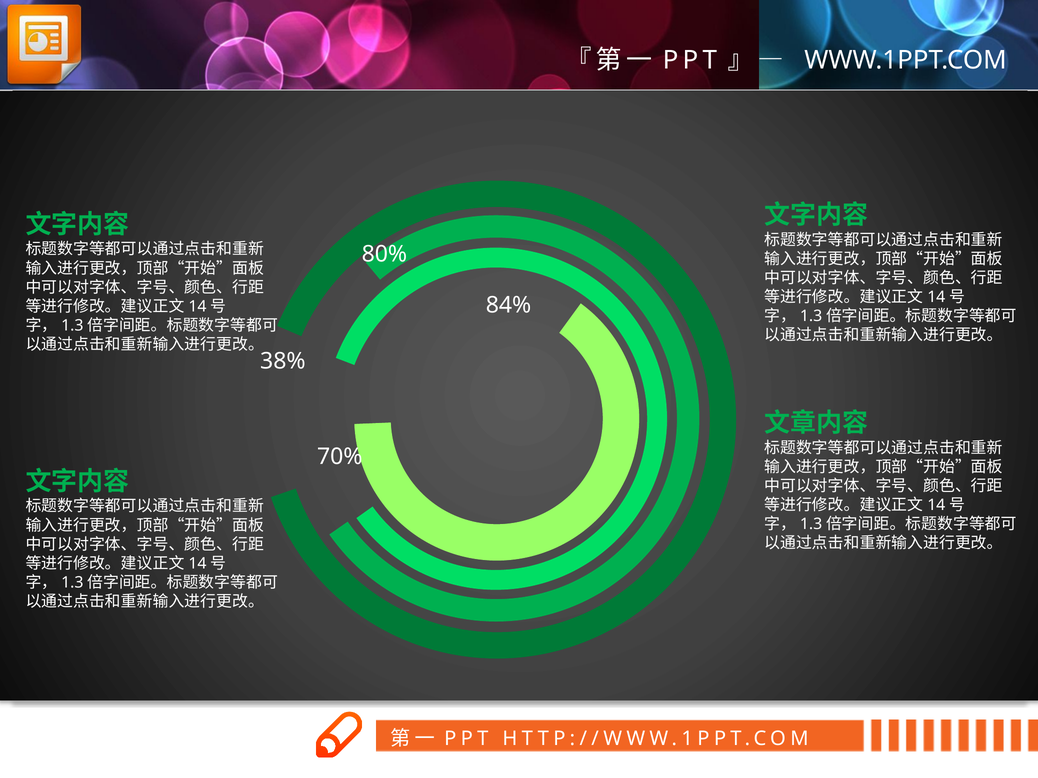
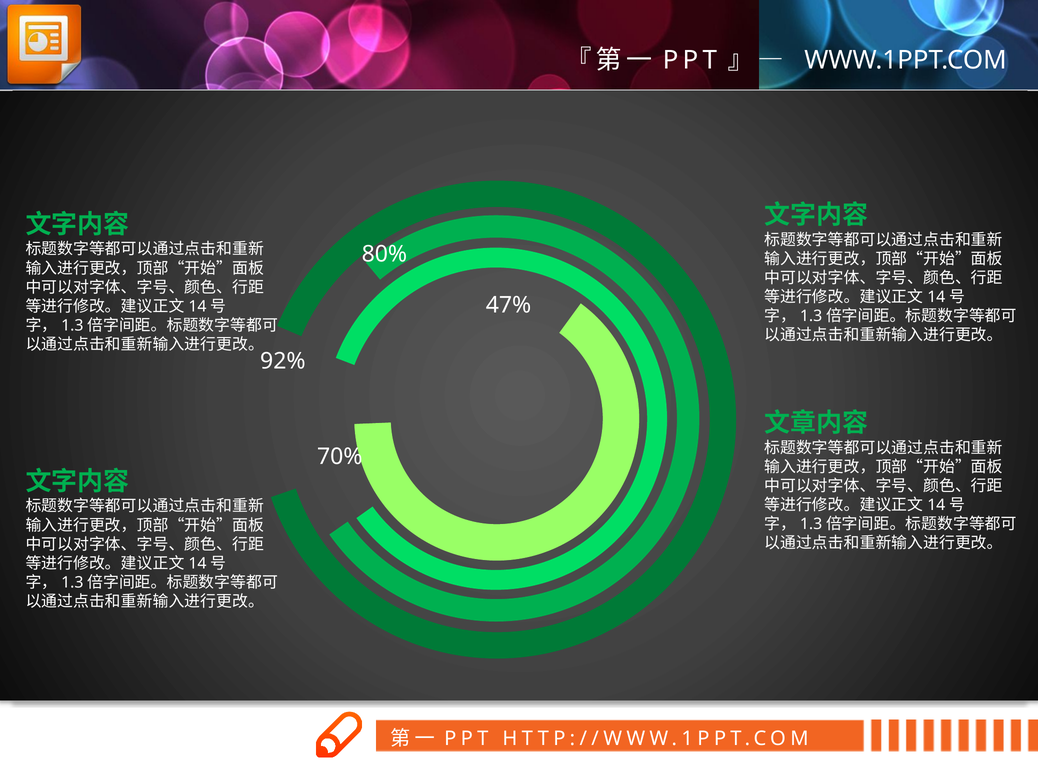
84%: 84% -> 47%
38%: 38% -> 92%
